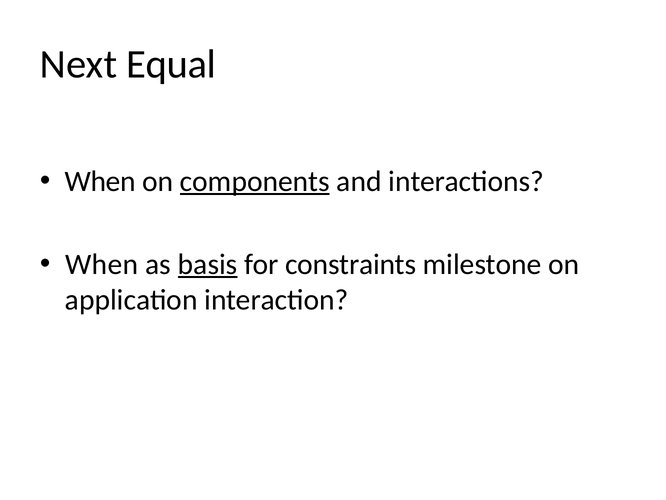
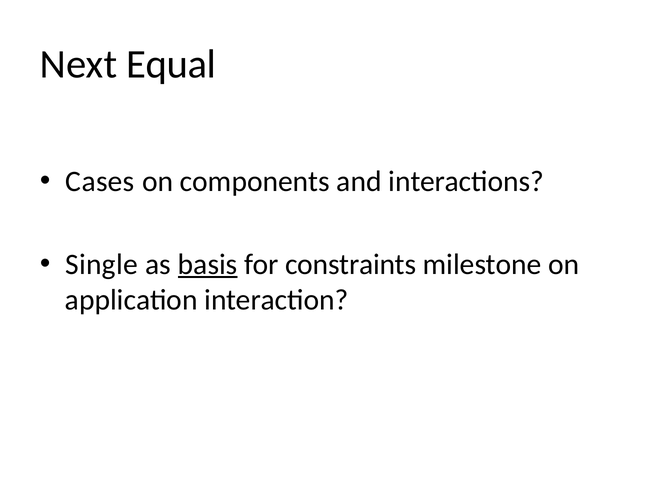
When at (100, 181): When -> Cases
components underline: present -> none
When at (102, 264): When -> Single
